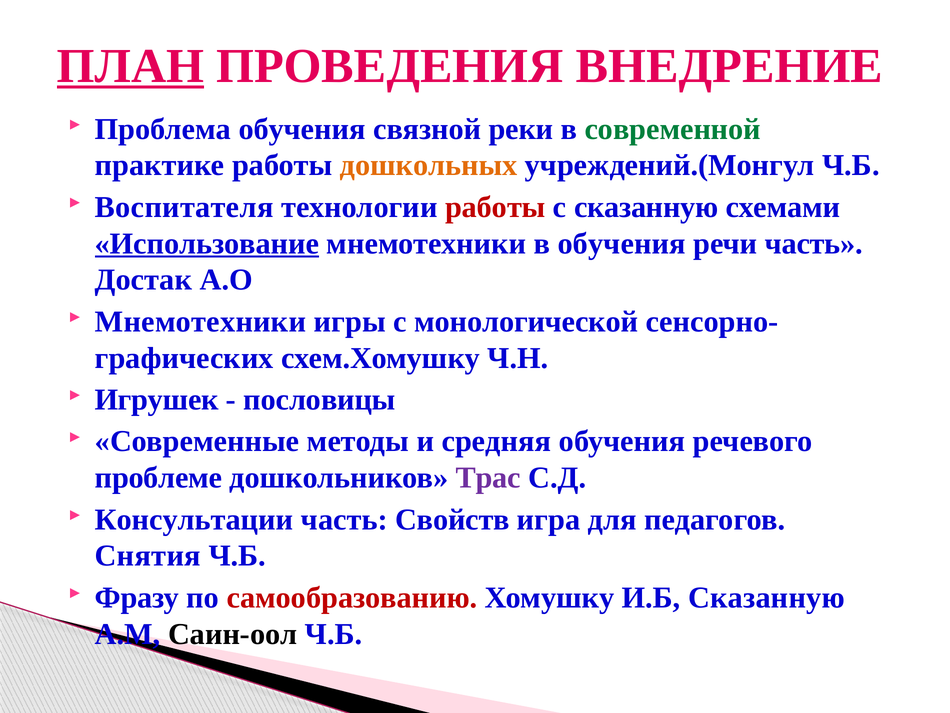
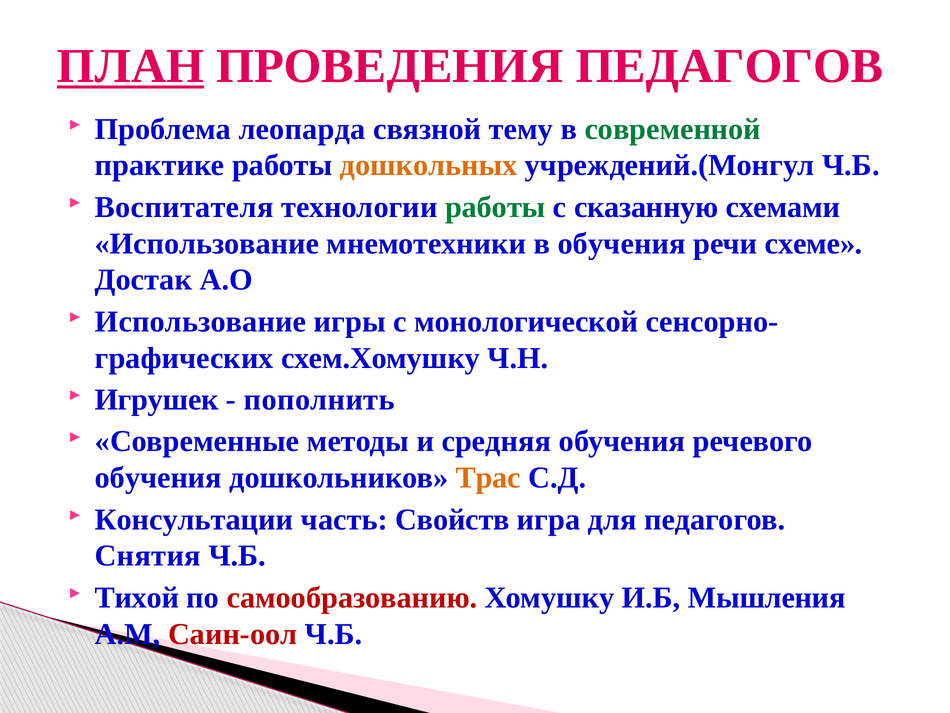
ПРОВЕДЕНИЯ ВНЕДРЕНИЕ: ВНЕДРЕНИЕ -> ПЕДАГОГОВ
Проблема обучения: обучения -> леопарда
реки: реки -> тему
работы at (495, 207) colour: red -> green
Использование at (207, 243) underline: present -> none
речи часть: часть -> схеме
Мнемотехники at (200, 321): Мнемотехники -> Использование
пословицы: пословицы -> пополнить
проблеме at (158, 478): проблеме -> обучения
Трас colour: purple -> orange
Фразу: Фразу -> Тихой
И.Б Сказанную: Сказанную -> Мышления
Саин-оол colour: black -> red
